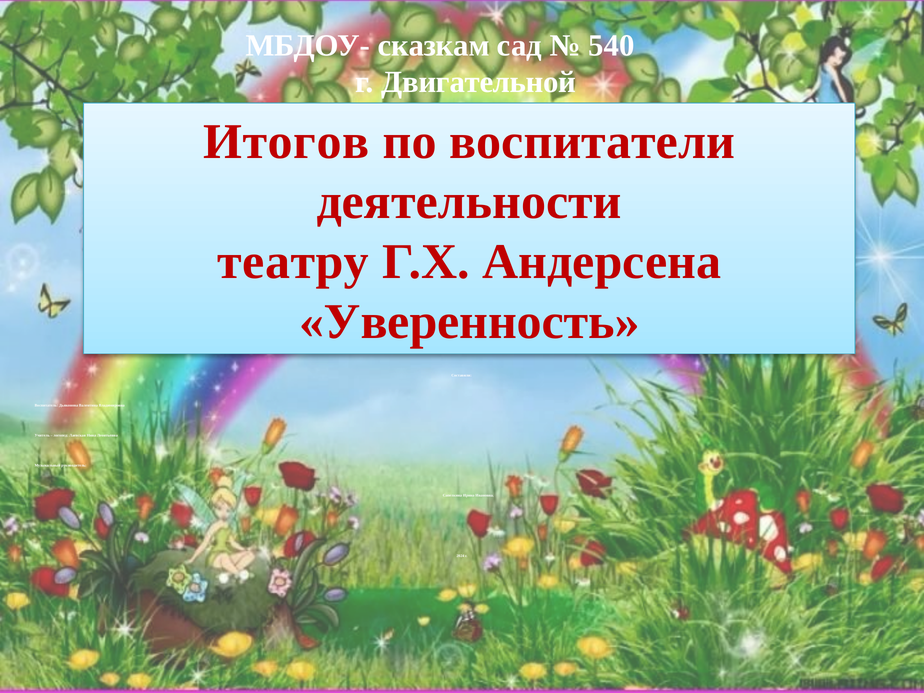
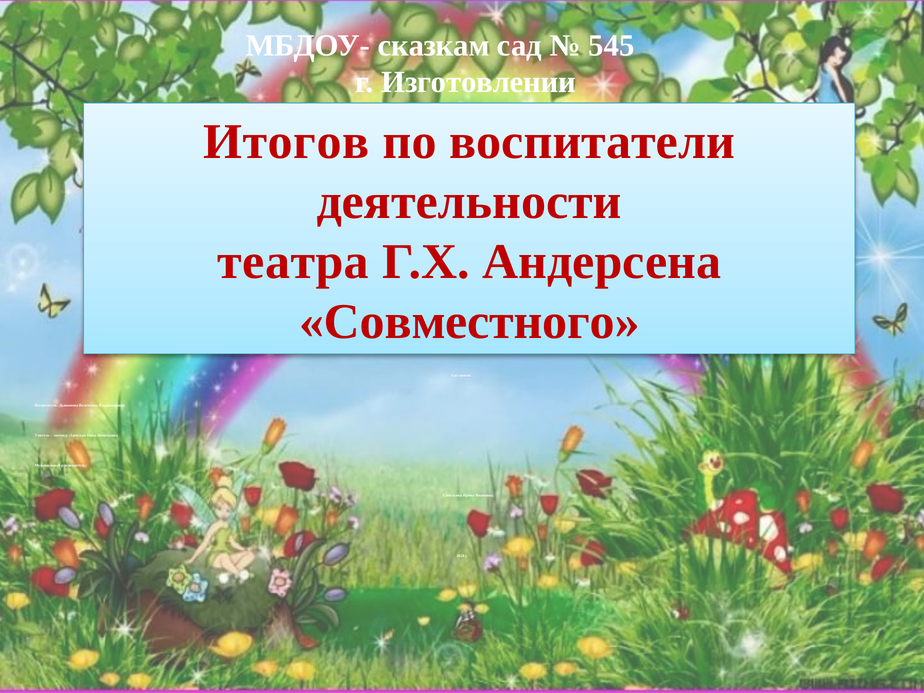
540: 540 -> 545
Двигательной: Двигательной -> Изготовлении
театру: театру -> театра
Уверенность: Уверенность -> Совместного
